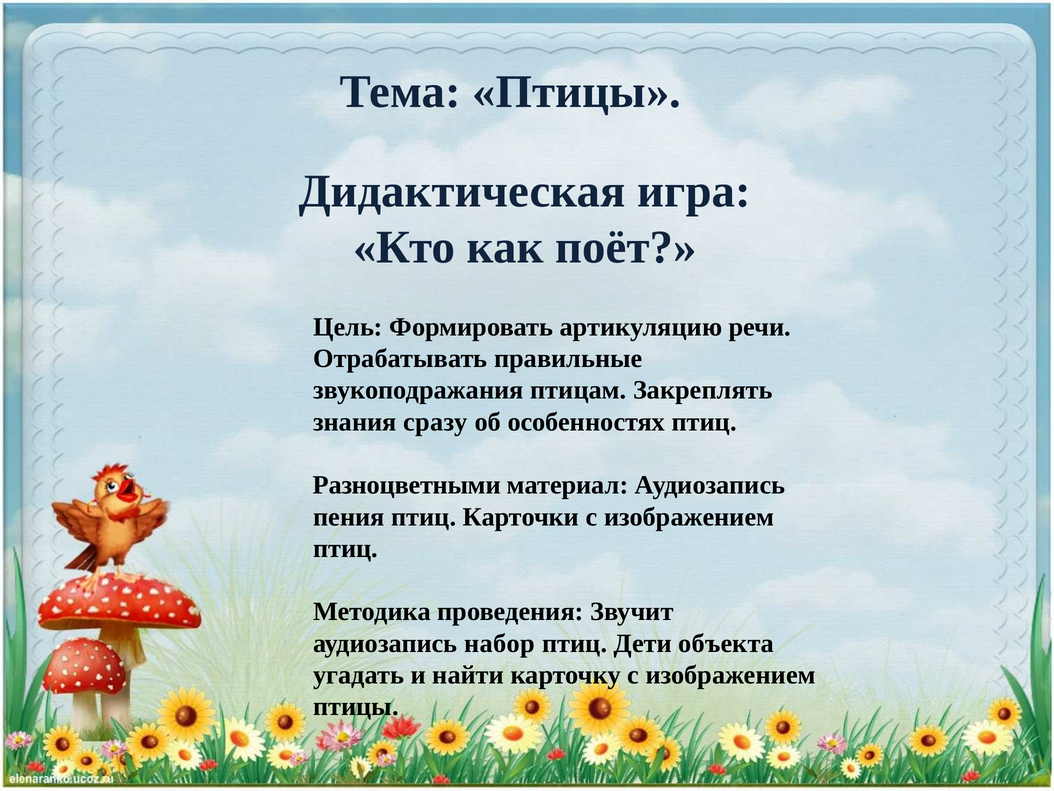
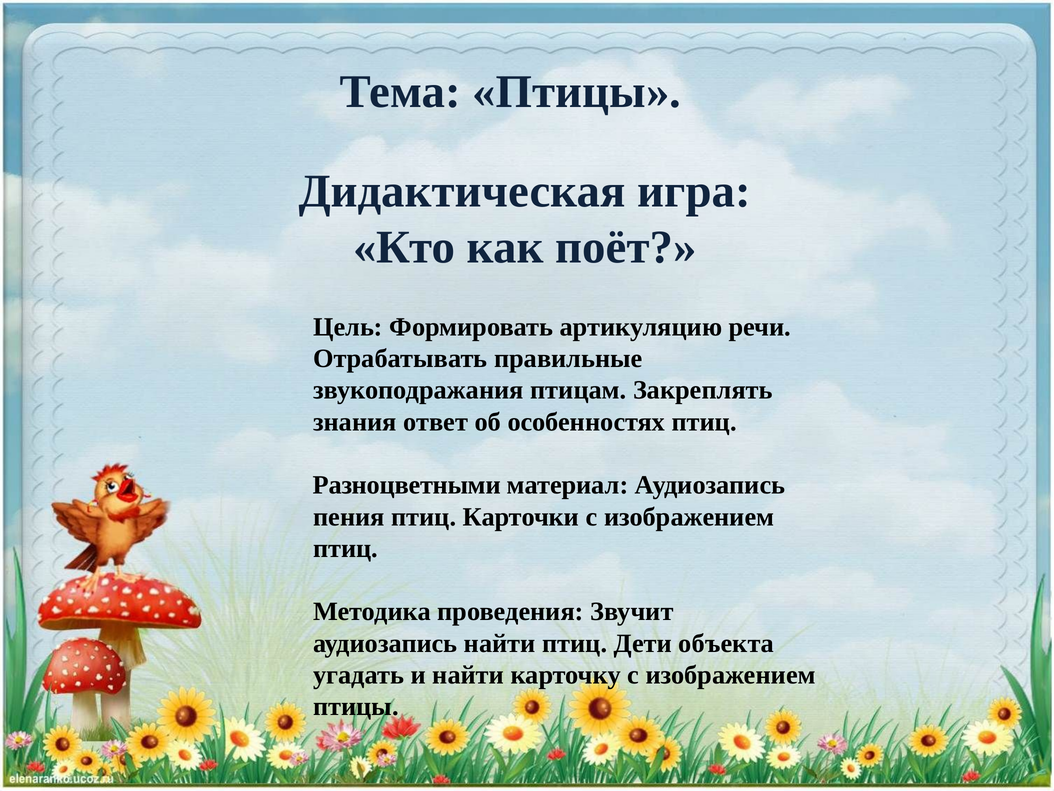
сразу: сразу -> ответ
аудиозапись набор: набор -> найти
